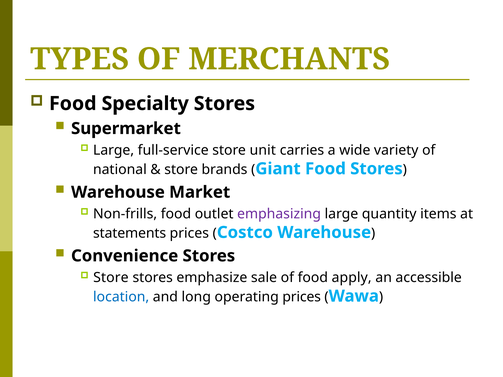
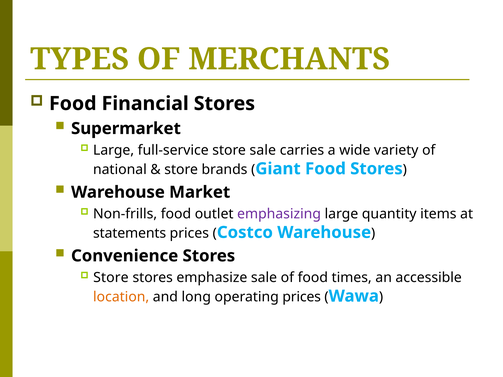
Specialty: Specialty -> Financial
store unit: unit -> sale
apply: apply -> times
location colour: blue -> orange
